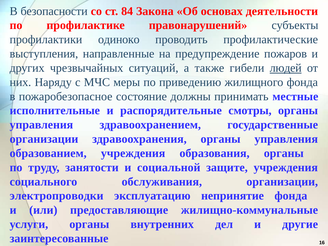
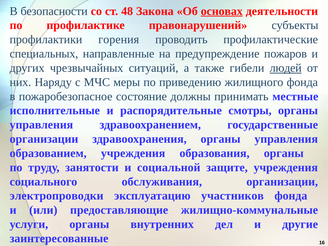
84: 84 -> 48
основах underline: none -> present
одиноко: одиноко -> горения
выступления: выступления -> специальных
непринятие: непринятие -> участников
